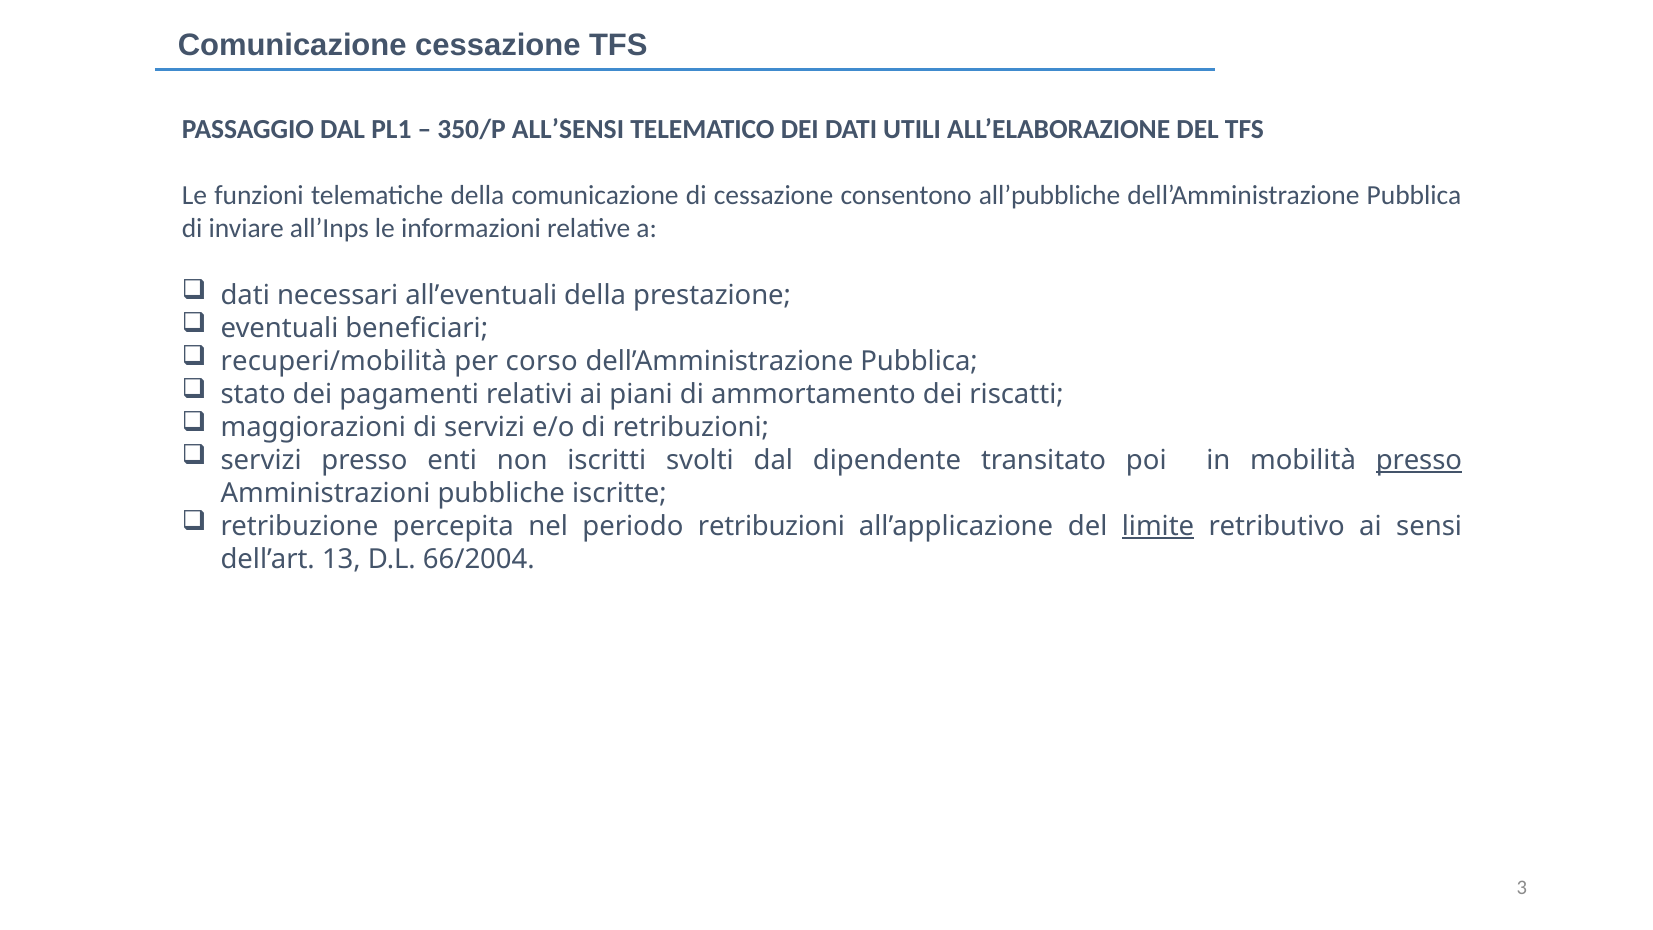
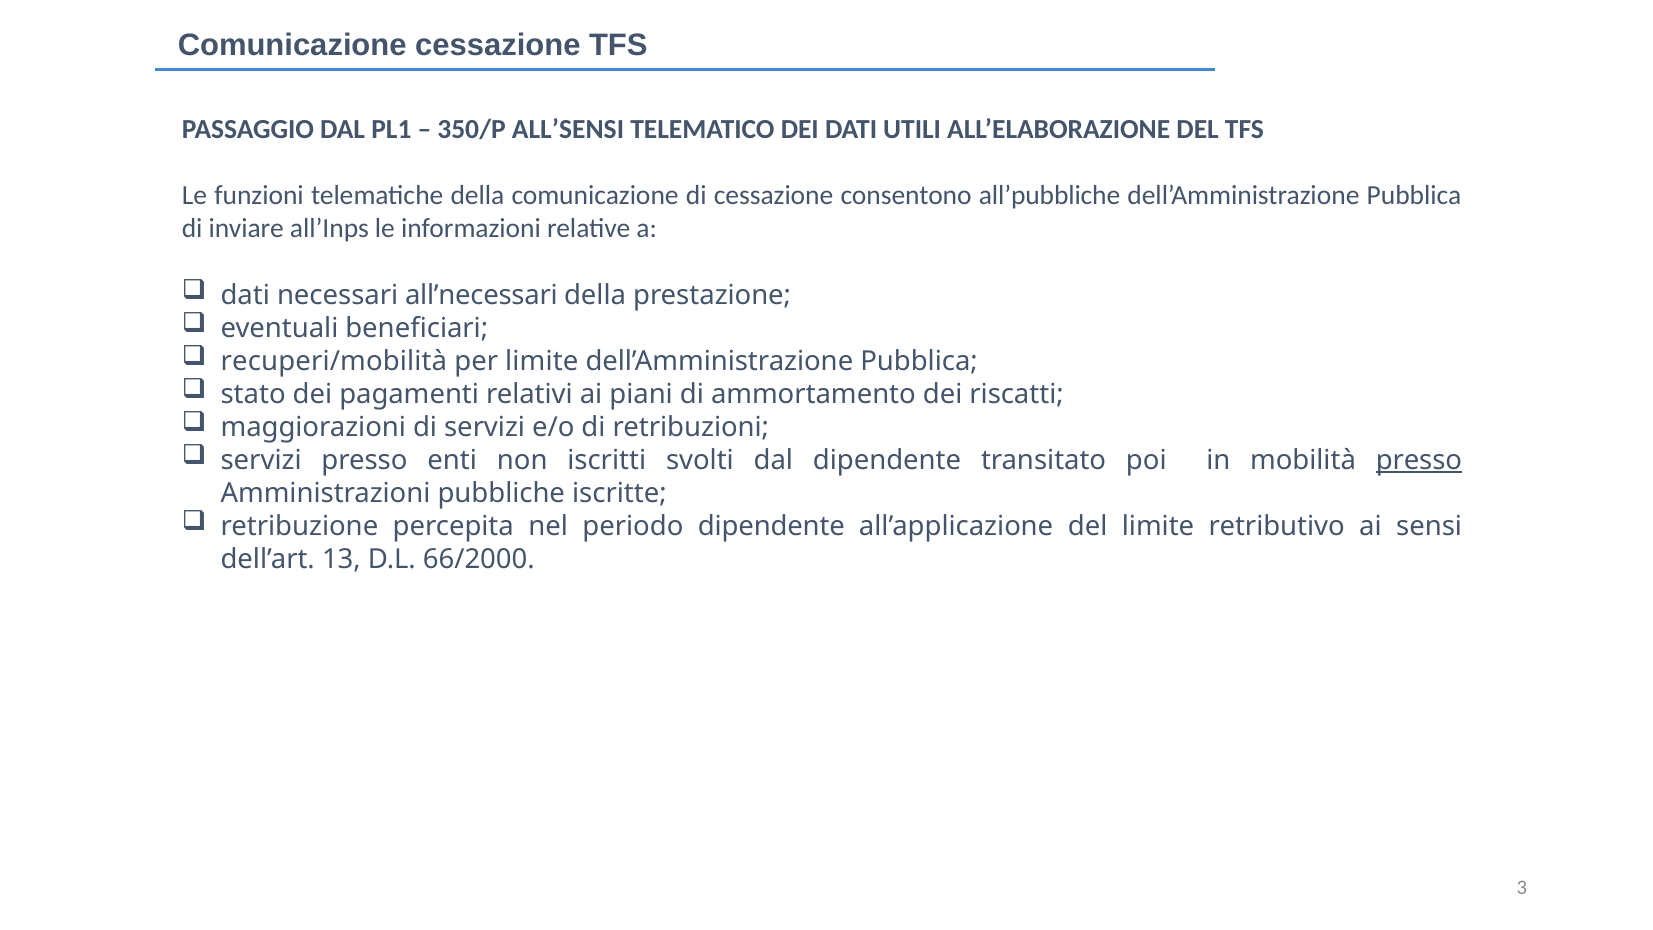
all’eventuali: all’eventuali -> all’necessari
per corso: corso -> limite
periodo retribuzioni: retribuzioni -> dipendente
limite at (1158, 526) underline: present -> none
66/2004: 66/2004 -> 66/2000
